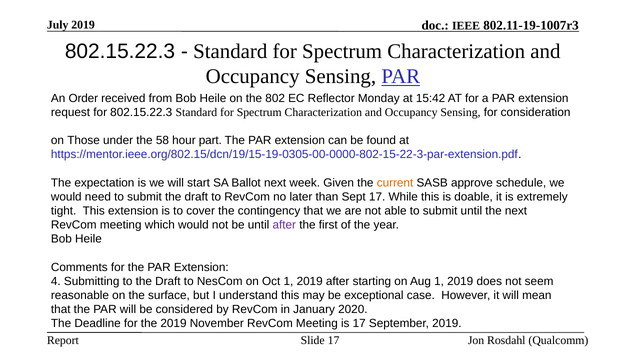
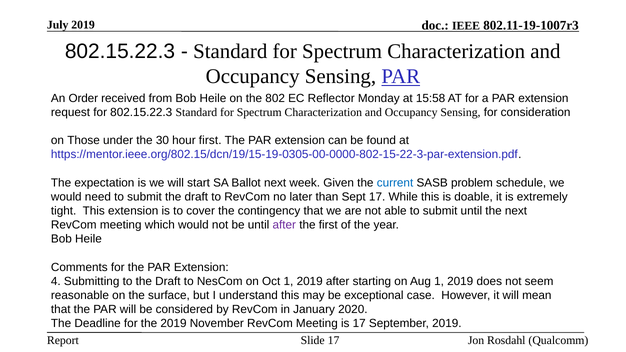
15:42: 15:42 -> 15:58
58: 58 -> 30
hour part: part -> first
current colour: orange -> blue
approve: approve -> problem
